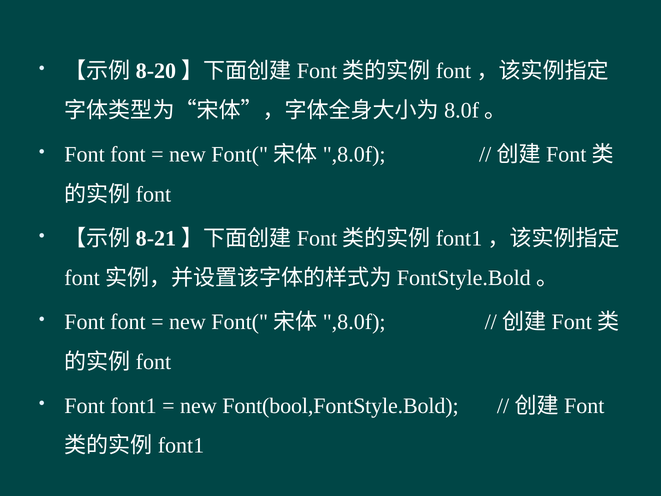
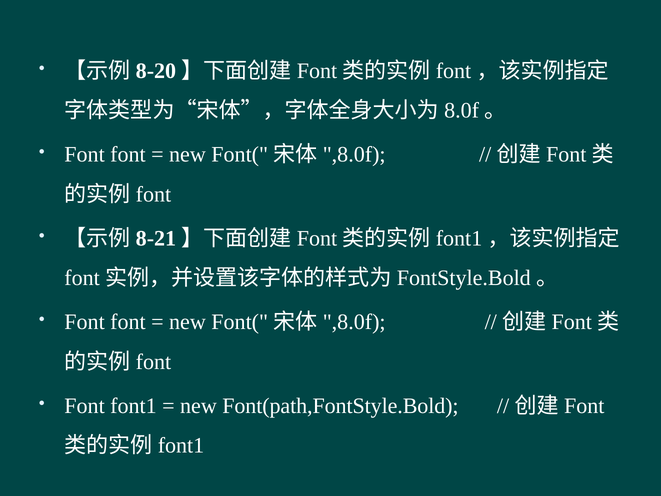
Font(bool,FontStyle.Bold: Font(bool,FontStyle.Bold -> Font(path,FontStyle.Bold
